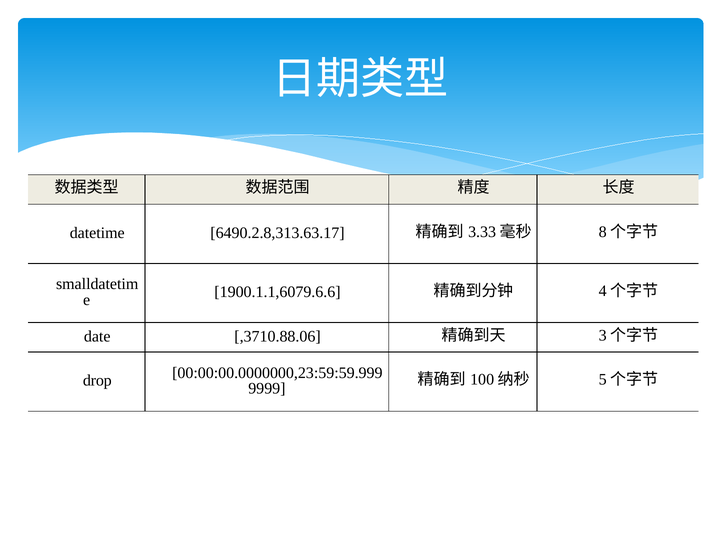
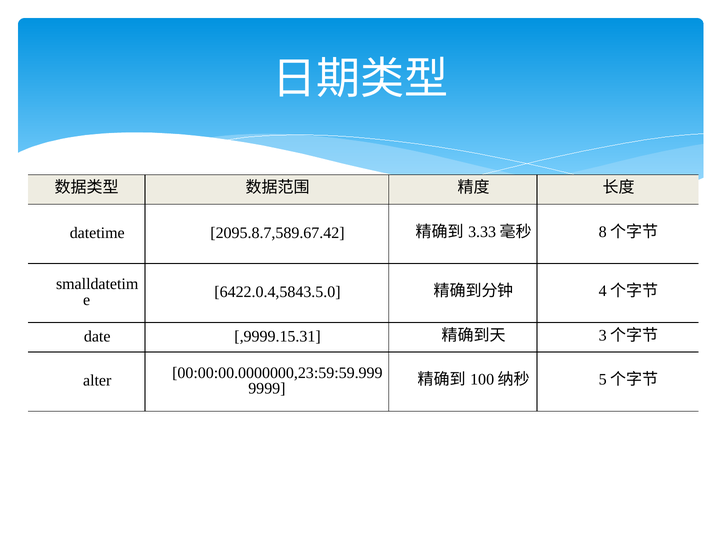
6490.2.8,313.63.17: 6490.2.8,313.63.17 -> 2095.8.7,589.67.42
1900.1.1,6079.6.6: 1900.1.1,6079.6.6 -> 6422.0.4,5843.5.0
,3710.88.06: ,3710.88.06 -> ,9999.15.31
drop: drop -> alter
